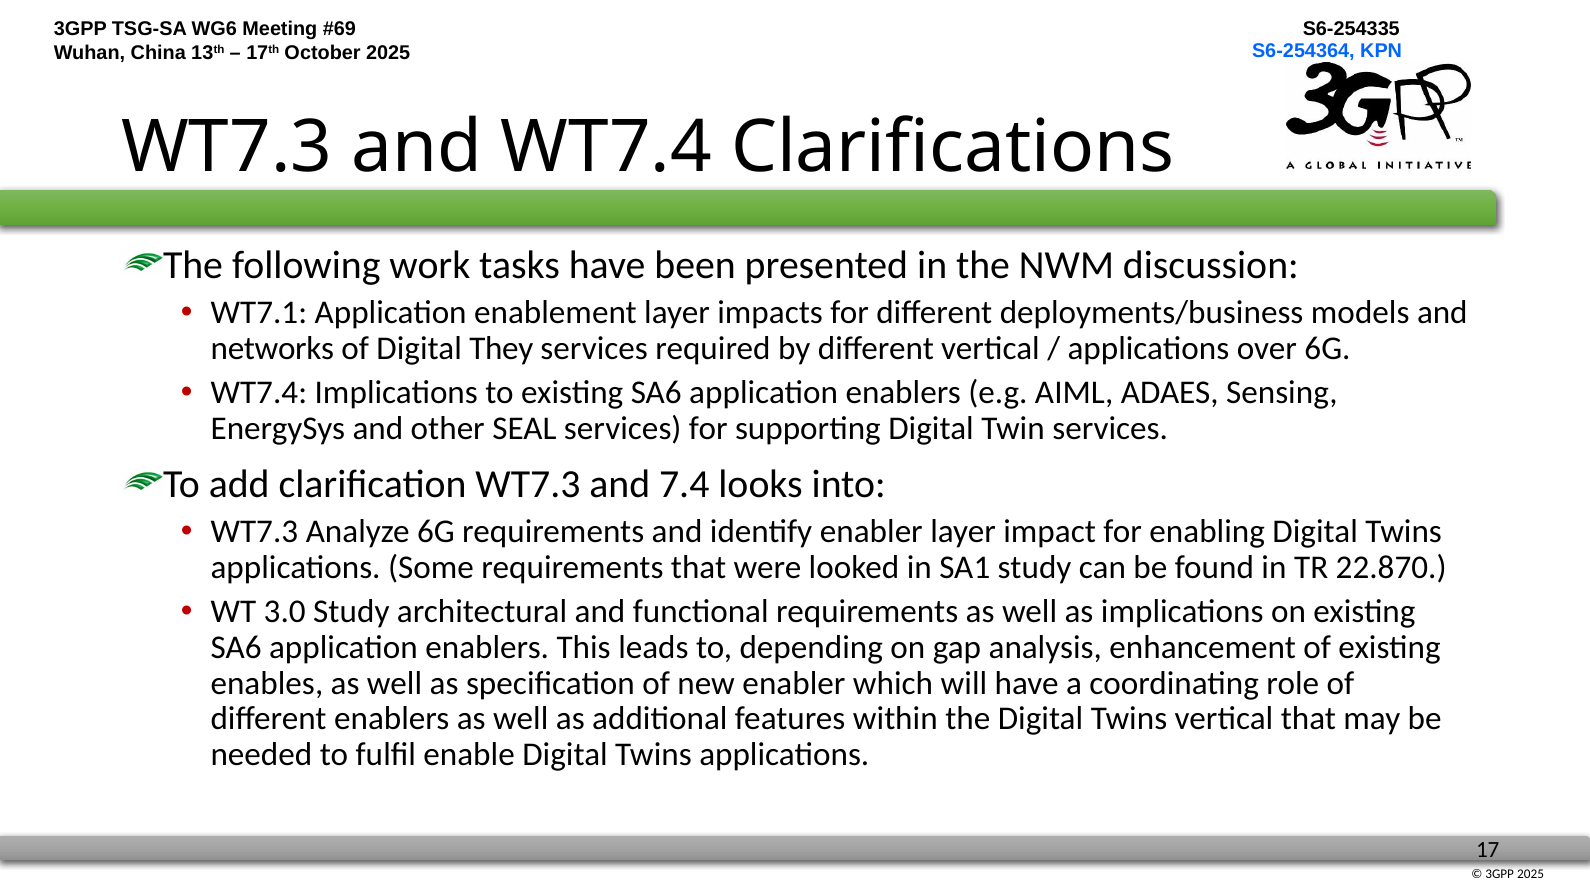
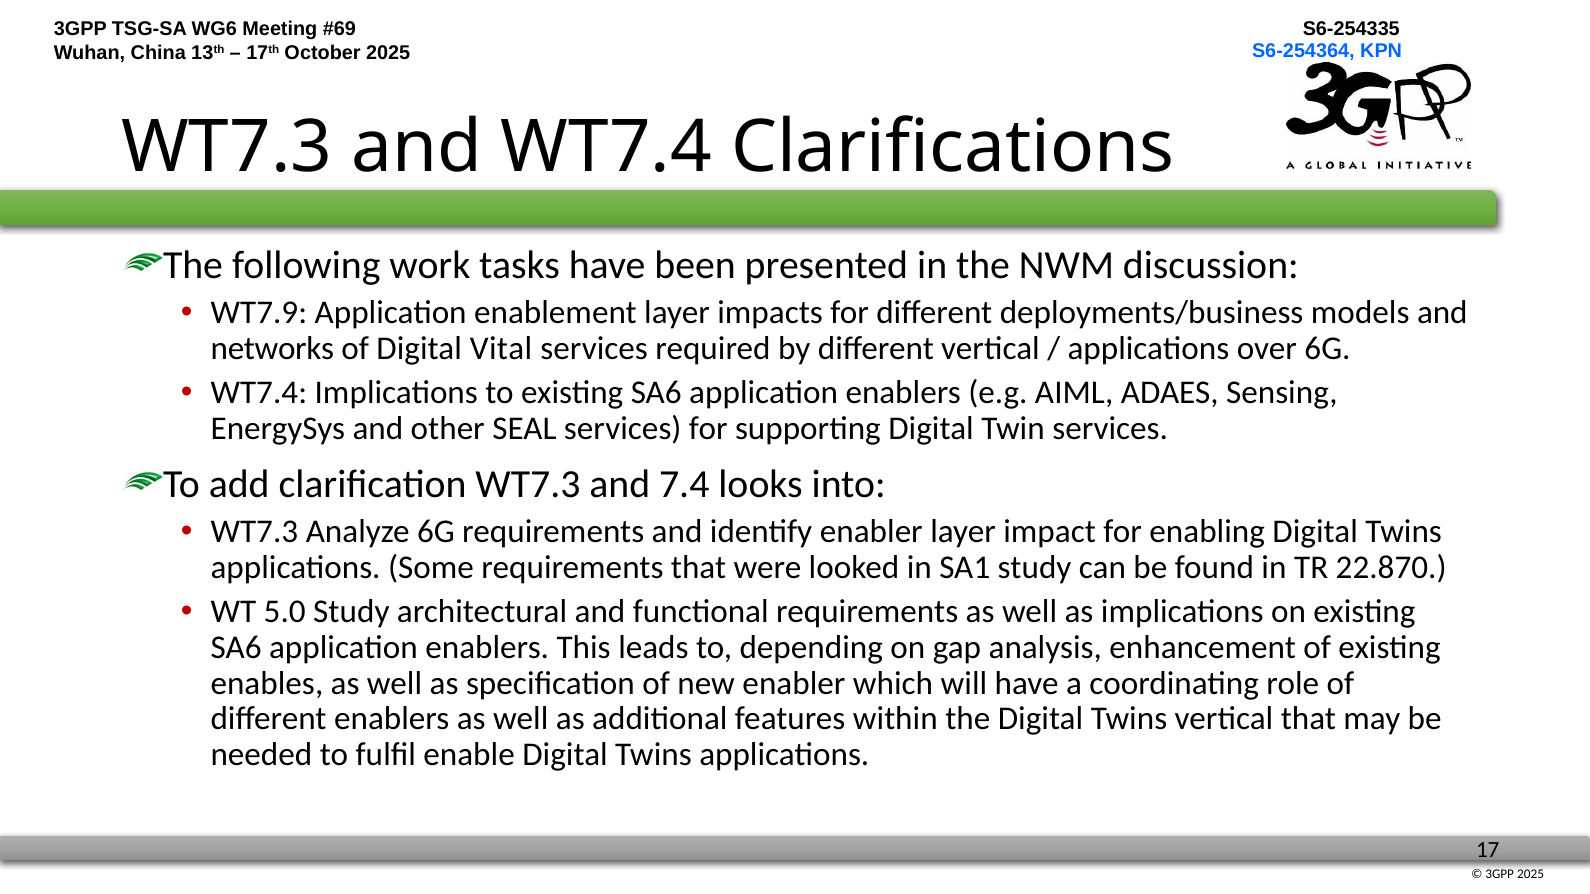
WT7.1: WT7.1 -> WT7.9
They: They -> Vital
3.0: 3.0 -> 5.0
